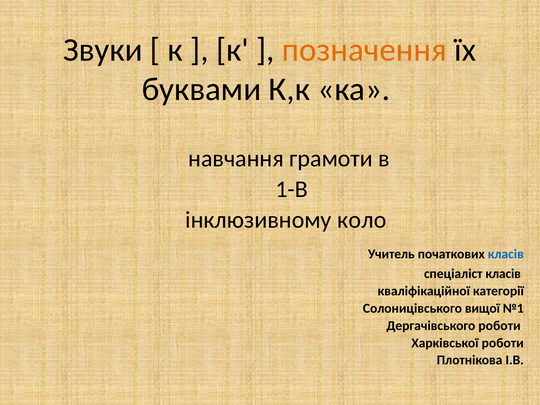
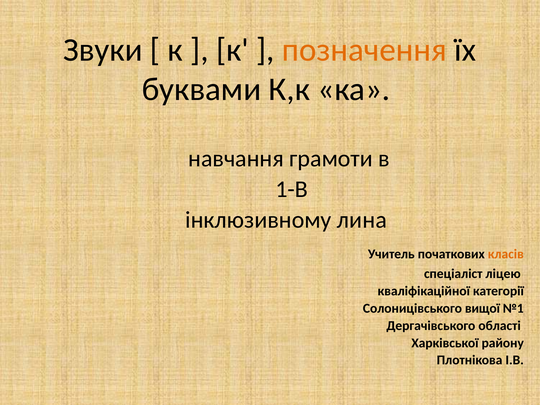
коло: коло -> лина
класів at (506, 254) colour: blue -> orange
спеціаліст класів: класів -> ліцею
Дергачівського роботи: роботи -> області
Харківської роботи: роботи -> району
